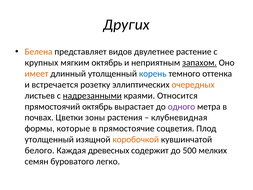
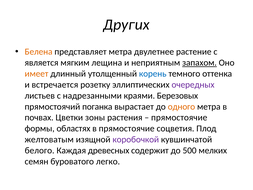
представляет видов: видов -> метра
крупных: крупных -> является
мягким октябрь: октябрь -> лещина
очередных colour: orange -> purple
надрезанными underline: present -> none
Относится: Относится -> Березовых
прямостоячий октябрь: октябрь -> поганка
одного colour: purple -> orange
клубневидная at (179, 117): клубневидная -> прямостоячие
которые: которые -> областях
утолщенный at (49, 139): утолщенный -> желтоватым
коробочкой colour: orange -> purple
